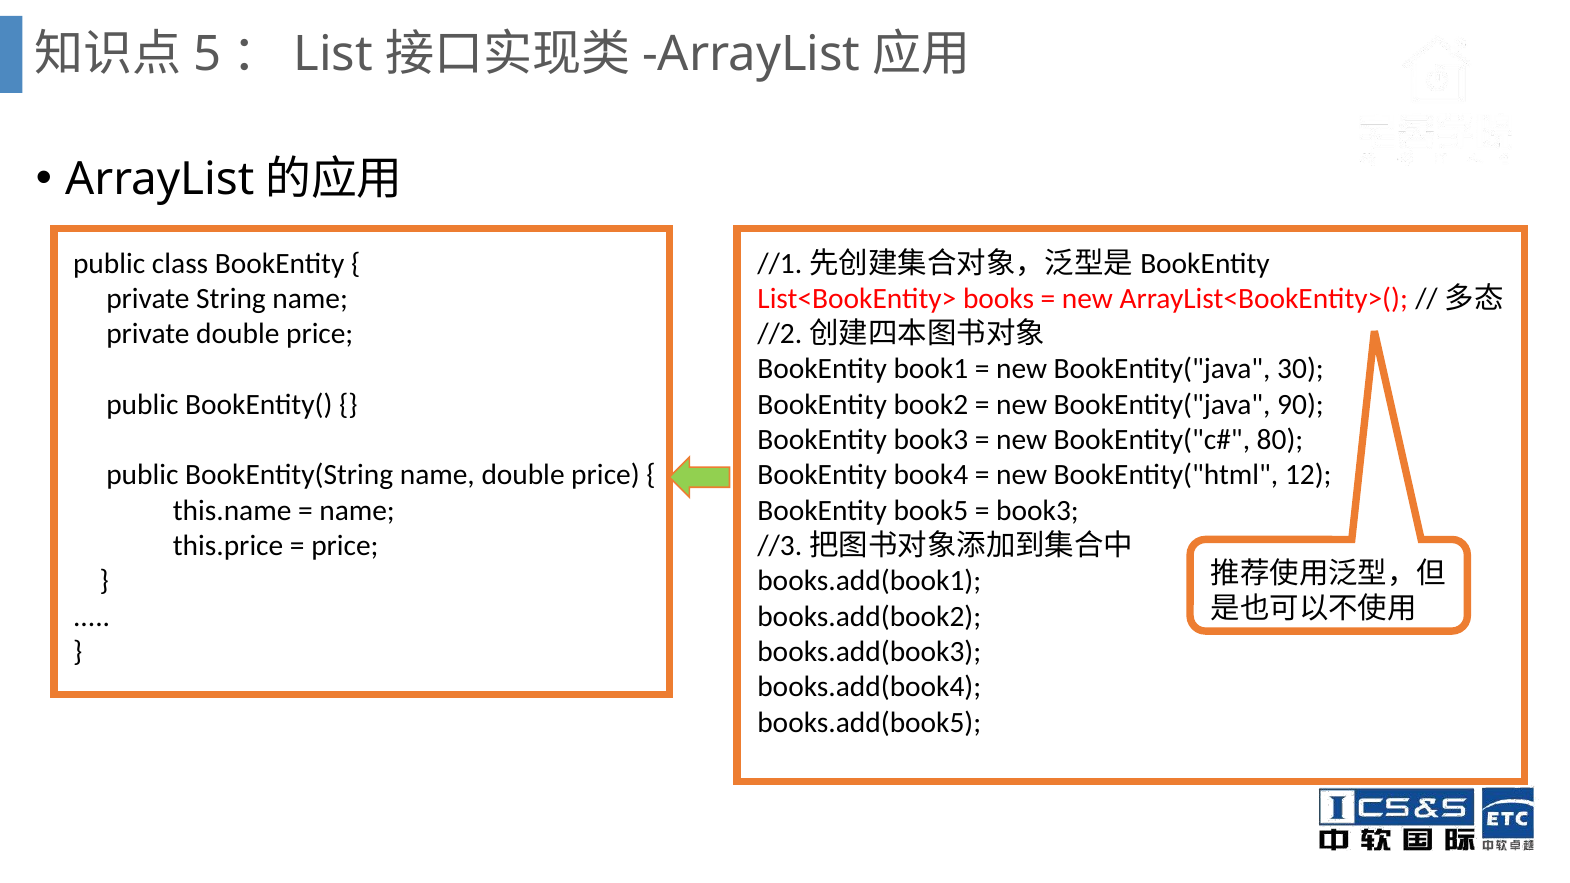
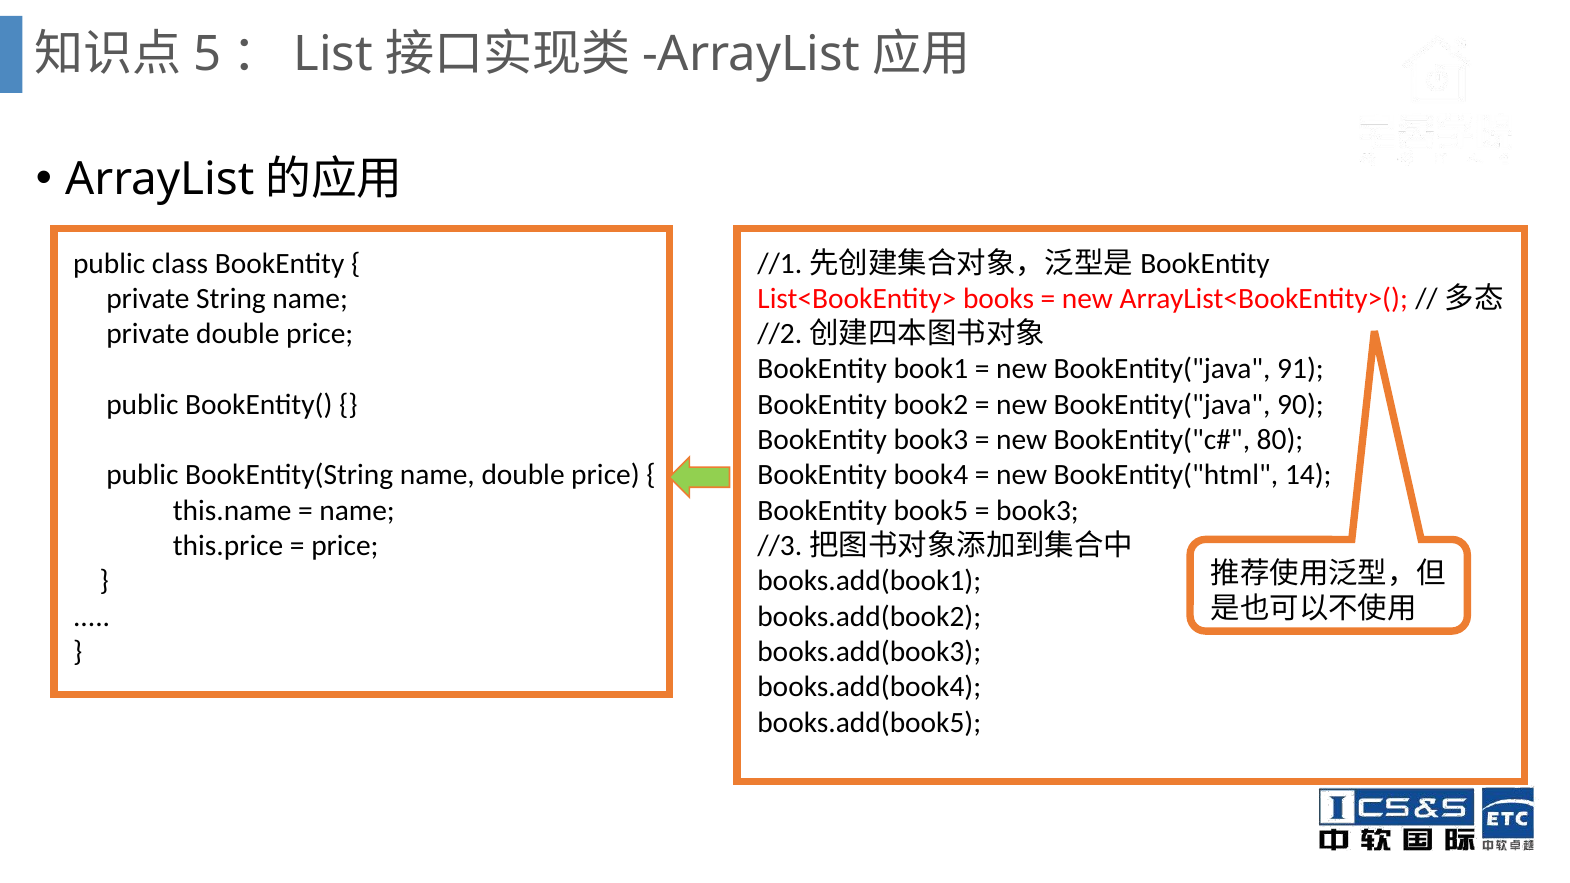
30: 30 -> 91
12: 12 -> 14
